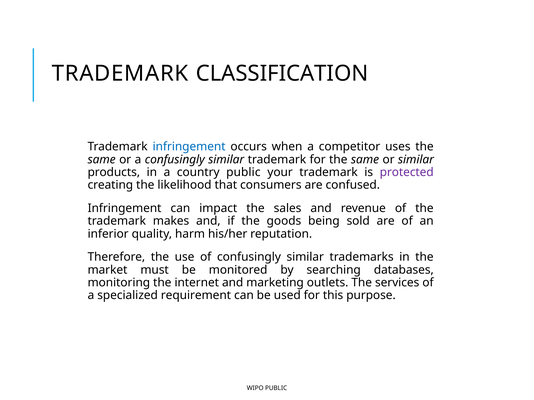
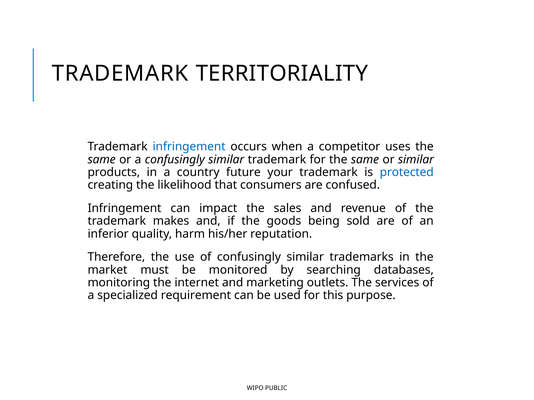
CLASSIFICATION: CLASSIFICATION -> TERRITORIALITY
country public: public -> future
protected colour: purple -> blue
